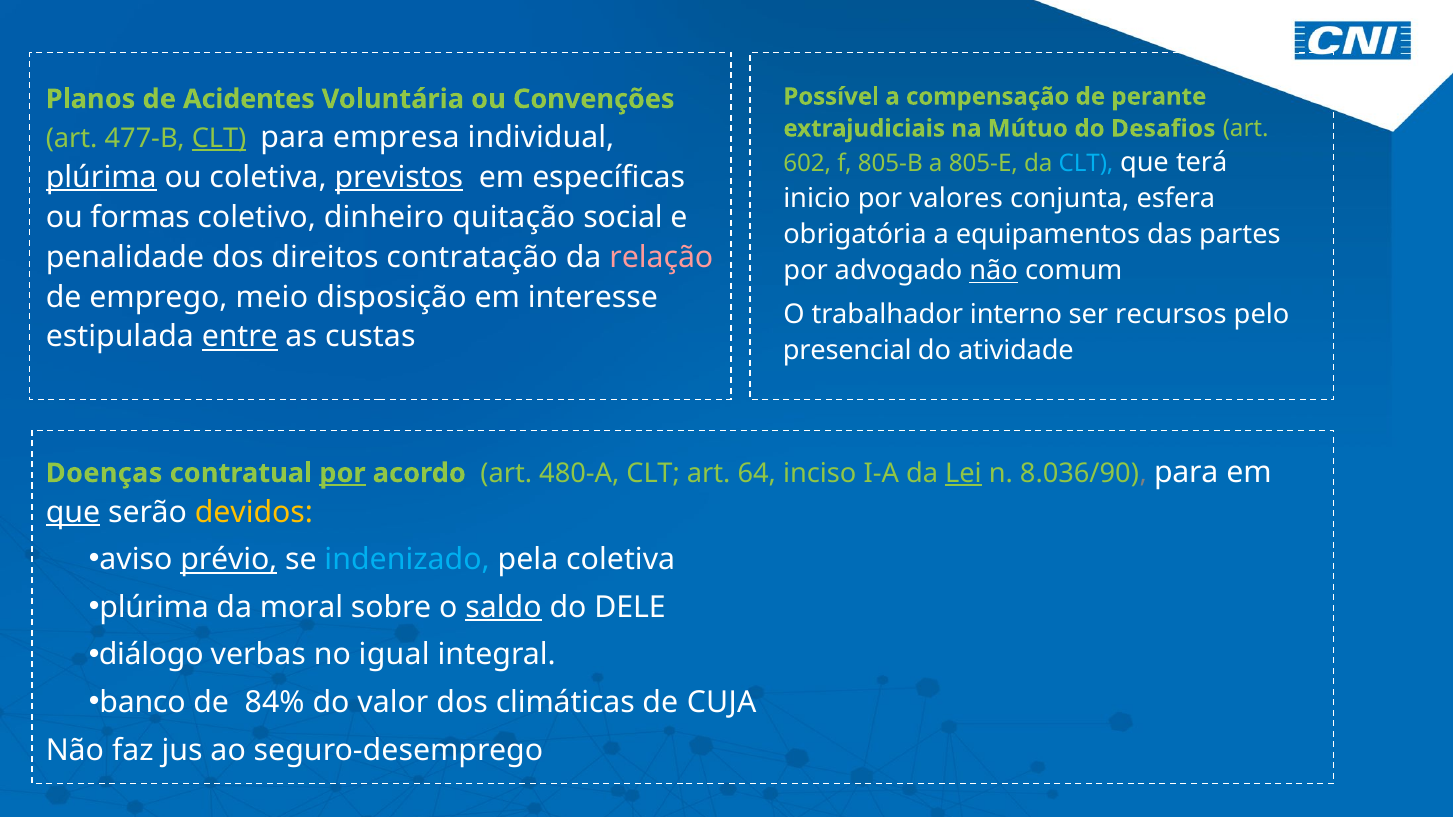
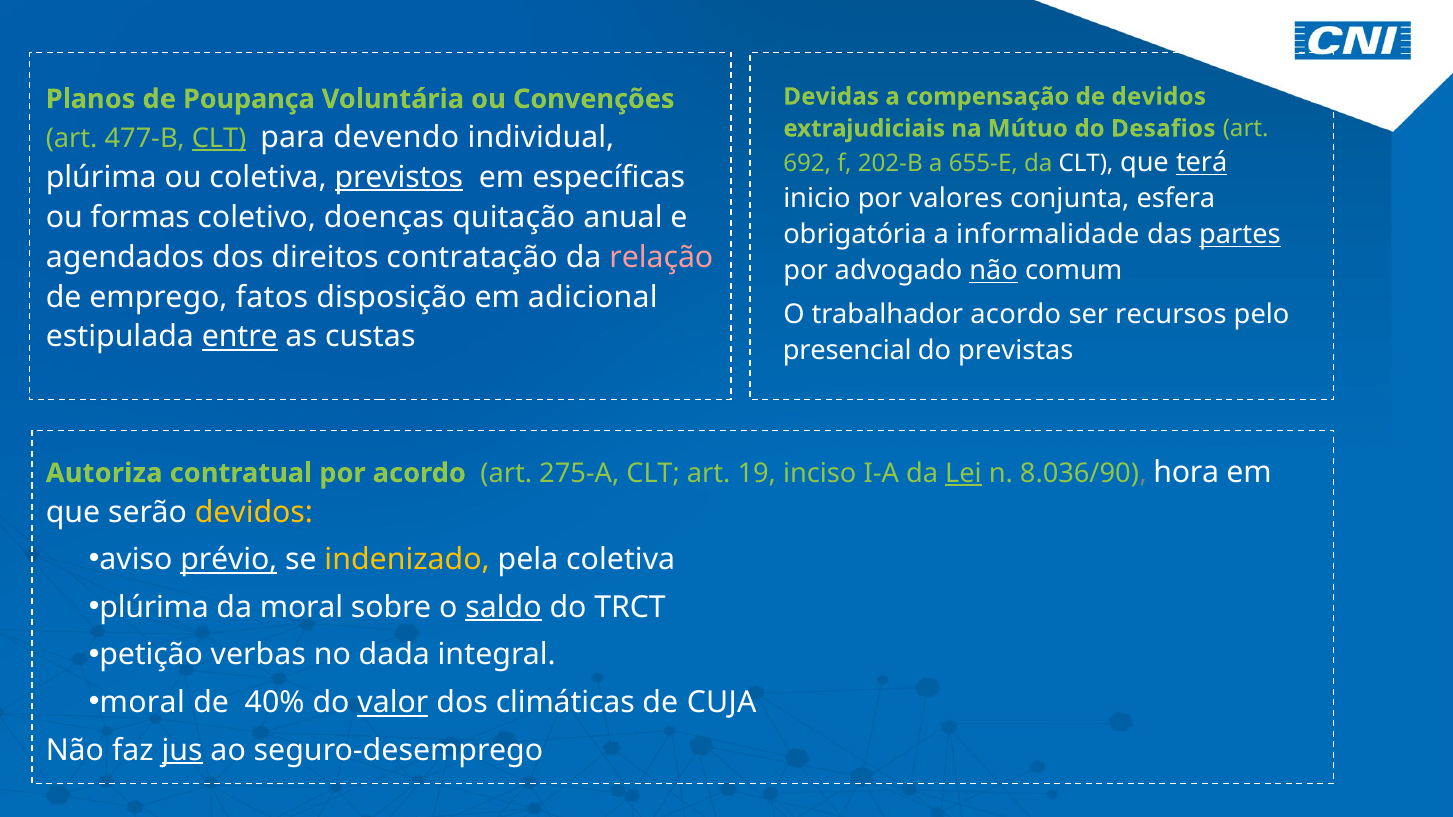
Possível: Possível -> Devidas
de perante: perante -> devidos
Acidentes: Acidentes -> Poupança
empresa: empresa -> devendo
602: 602 -> 692
805-B: 805-B -> 202-B
805-E: 805-E -> 655-E
CLT at (1086, 164) colour: light blue -> white
terá underline: none -> present
plúrima at (101, 177) underline: present -> none
dinheiro: dinheiro -> doenças
social: social -> anual
equipamentos: equipamentos -> informalidade
partes underline: none -> present
penalidade: penalidade -> agendados
meio: meio -> fatos
interesse: interesse -> adicional
trabalhador interno: interno -> acordo
atividade: atividade -> previstas
Doenças: Doenças -> Autoriza
por at (342, 473) underline: present -> none
480-A: 480-A -> 275-A
64: 64 -> 19
8.036/90 para: para -> hora
que at (73, 512) underline: present -> none
indenizado colour: light blue -> yellow
DELE: DELE -> TRCT
diálogo: diálogo -> petição
igual: igual -> dada
banco at (143, 703): banco -> moral
84%: 84% -> 40%
valor underline: none -> present
jus underline: none -> present
